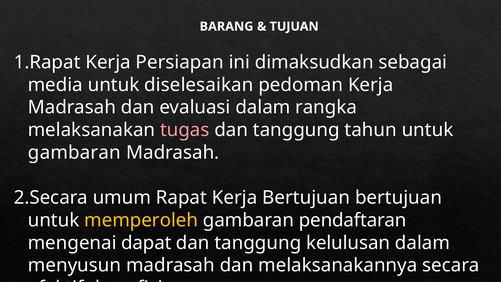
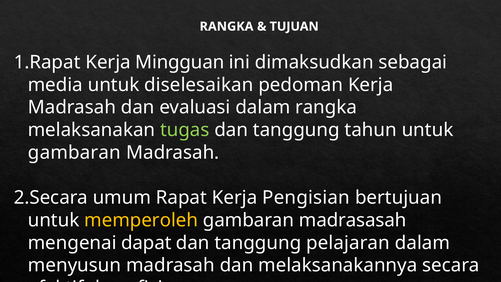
BARANG at (227, 26): BARANG -> RANGKA
Persiapan: Persiapan -> Mingguan
tugas colour: pink -> light green
Kerja Bertujuan: Bertujuan -> Pengisian
pendaftaran: pendaftaran -> madrasasah
kelulusan: kelulusan -> pelajaran
